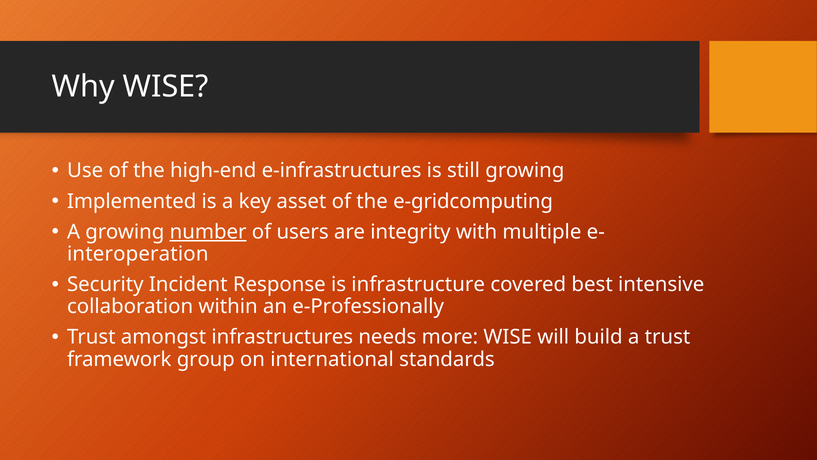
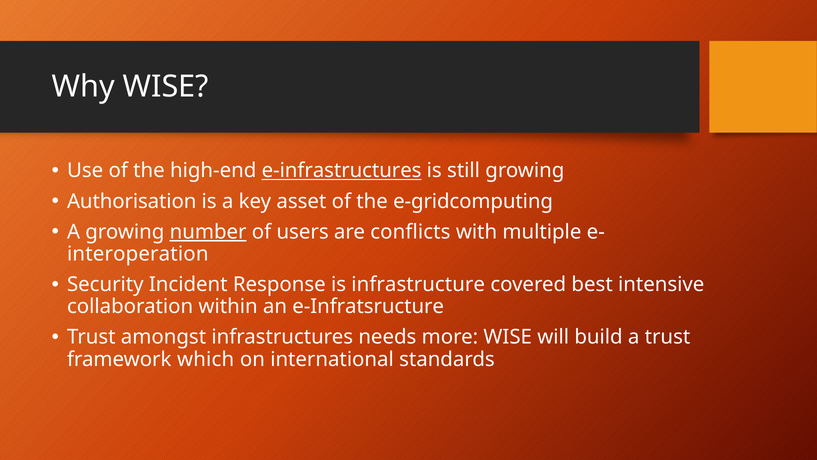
e-infrastructures underline: none -> present
Implemented: Implemented -> Authorisation
integrity: integrity -> conflicts
e-Professionally: e-Professionally -> e-Infratsructure
group: group -> which
